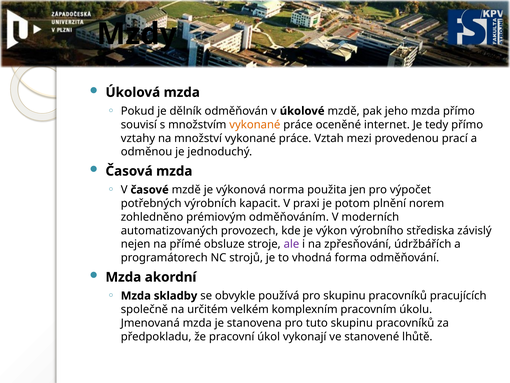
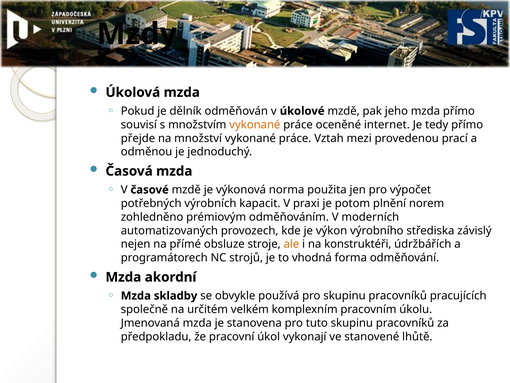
vztahy: vztahy -> přejde
ale colour: purple -> orange
zpřesňování: zpřesňování -> konstruktéři
